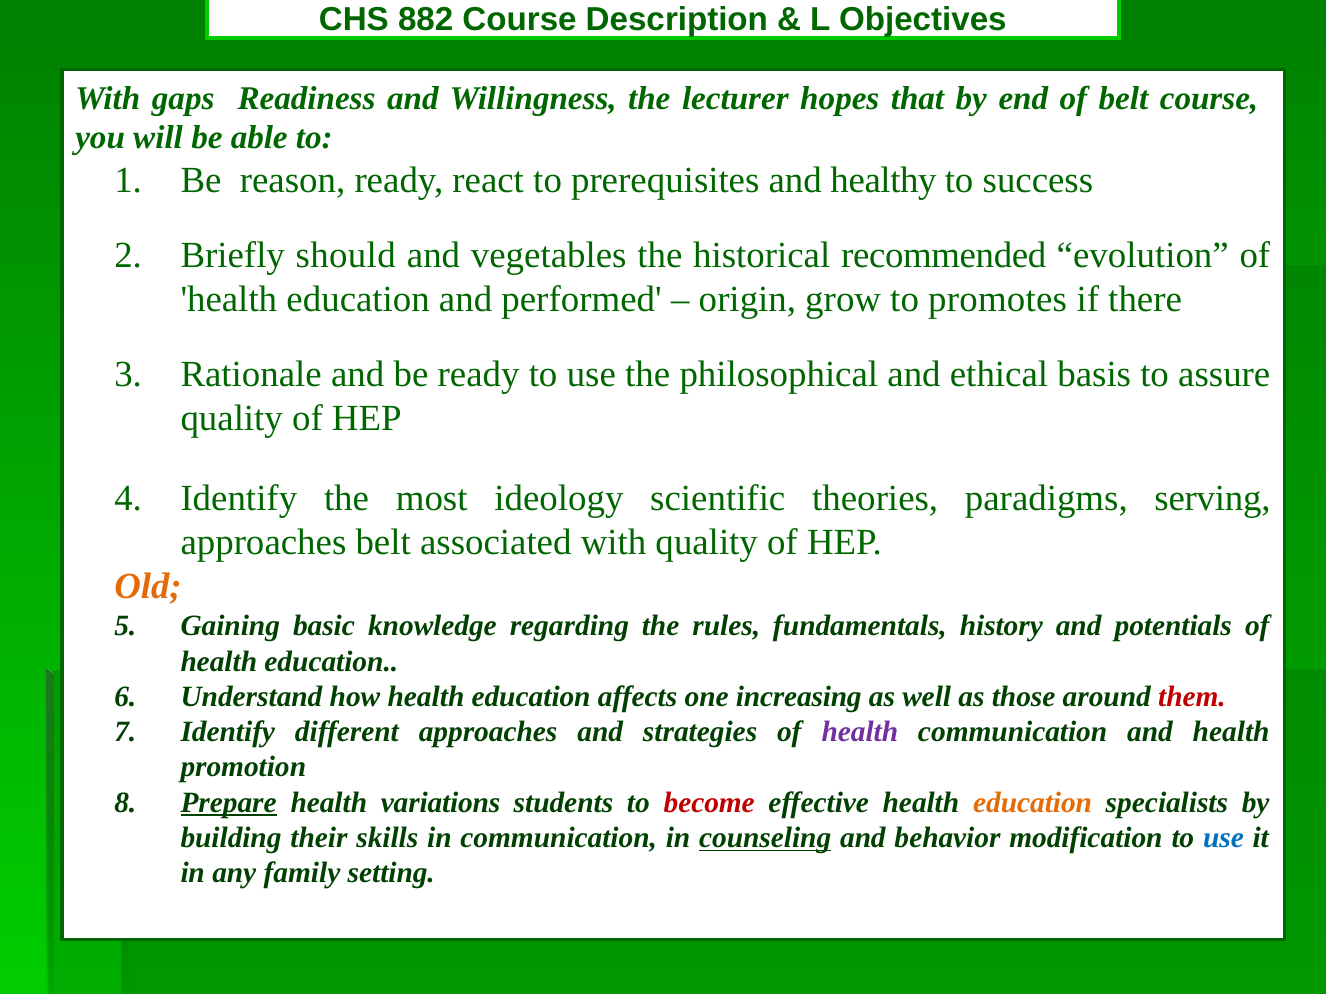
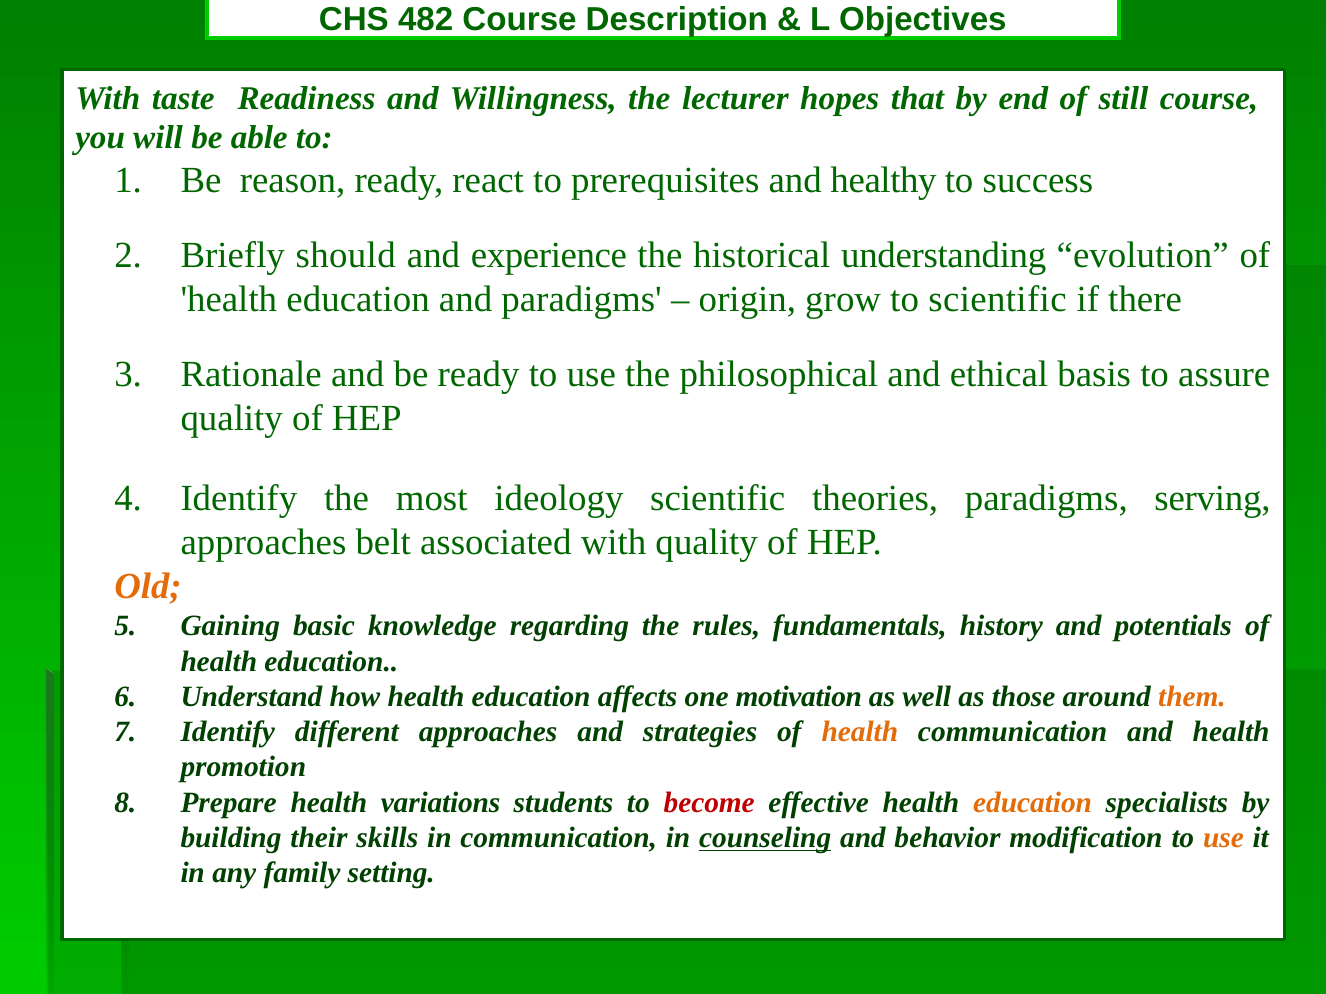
882: 882 -> 482
gaps: gaps -> taste
of belt: belt -> still
vegetables: vegetables -> experience
recommended: recommended -> understanding
and performed: performed -> paradigms
to promotes: promotes -> scientific
increasing: increasing -> motivation
them colour: red -> orange
health at (860, 732) colour: purple -> orange
Prepare underline: present -> none
use at (1223, 838) colour: blue -> orange
